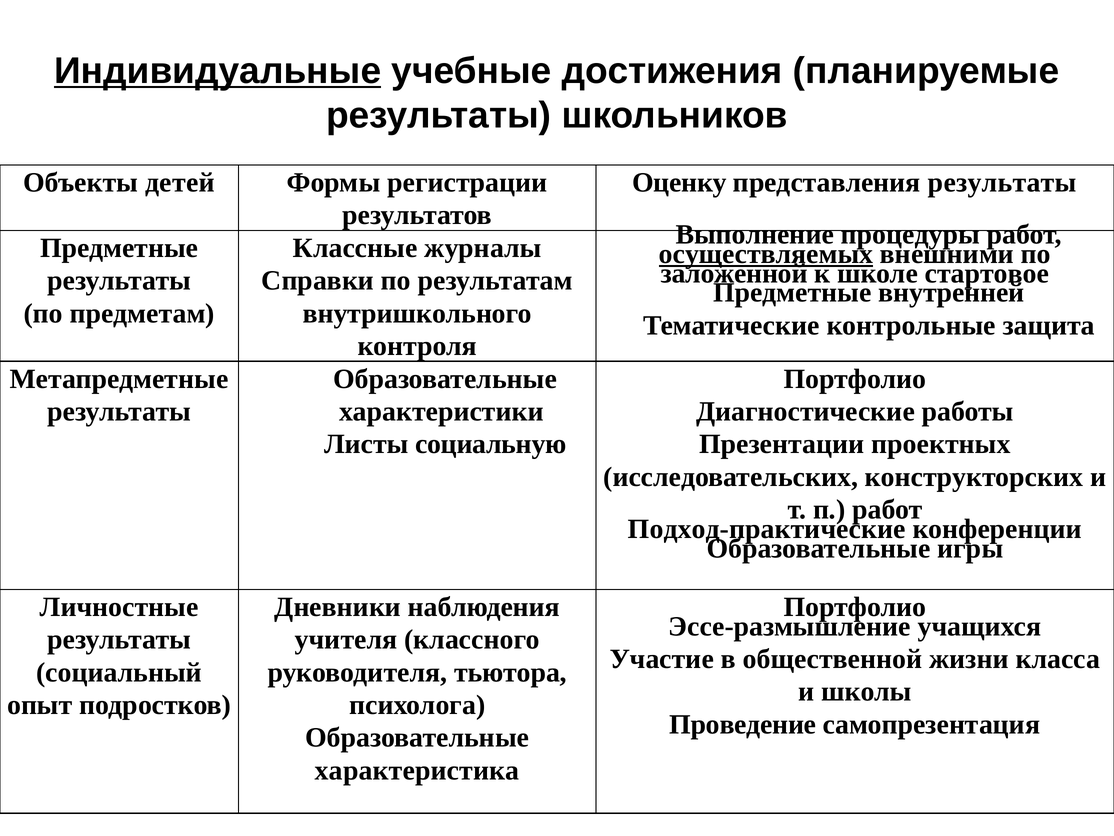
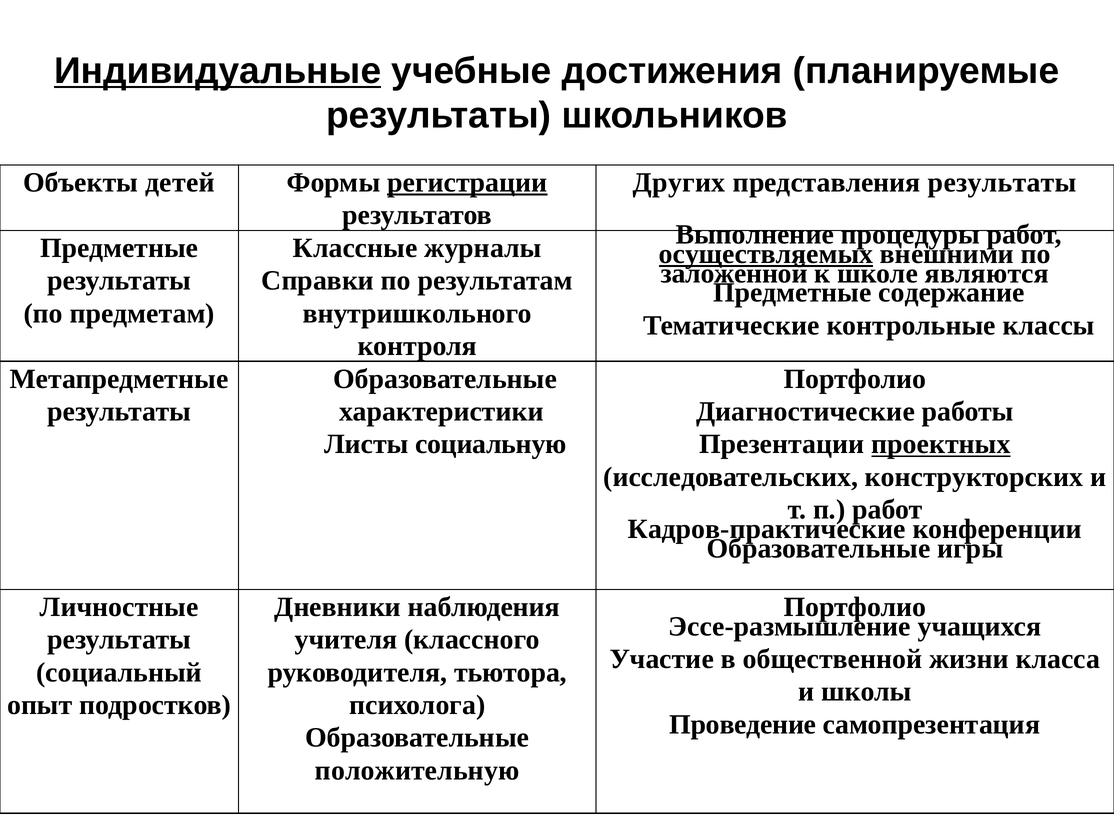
регистрации underline: none -> present
Оценку: Оценку -> Других
стартовое: стартовое -> являются
внутренней: внутренней -> содержание
защита: защита -> классы
проектных underline: none -> present
Подход-практические: Подход-практические -> Кадров-практические
характеристика: характеристика -> положительную
